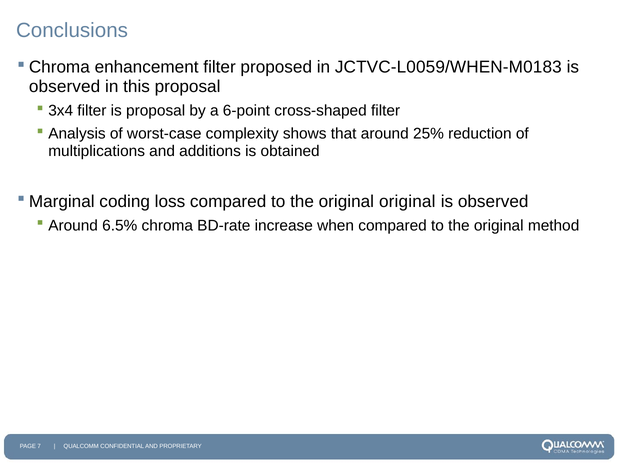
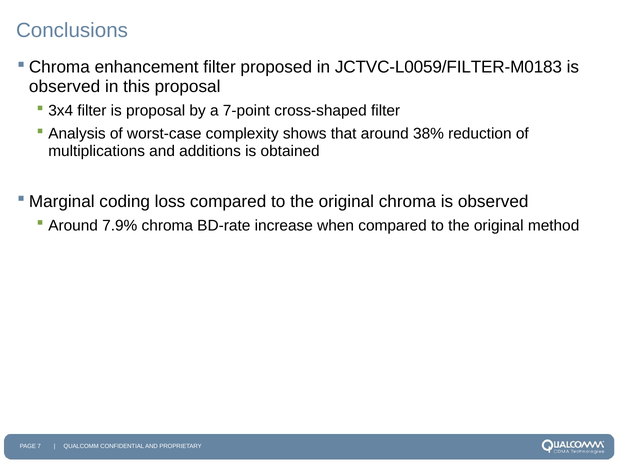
JCTVC-L0059/WHEN-M0183: JCTVC-L0059/WHEN-M0183 -> JCTVC-L0059/FILTER-M0183
6-point: 6-point -> 7-point
25%: 25% -> 38%
original original: original -> chroma
6.5%: 6.5% -> 7.9%
